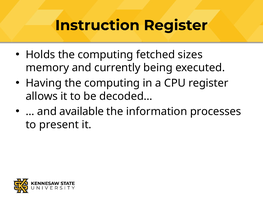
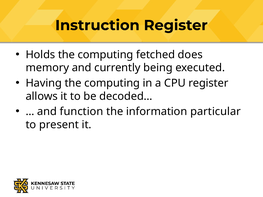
sizes: sizes -> does
available: available -> function
processes: processes -> particular
